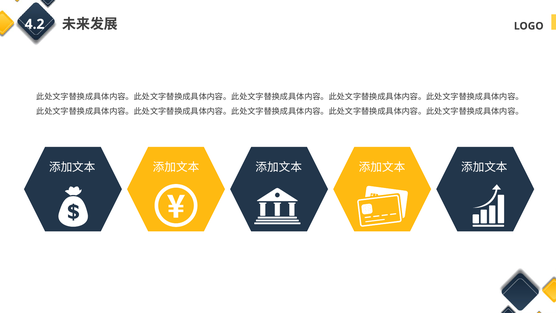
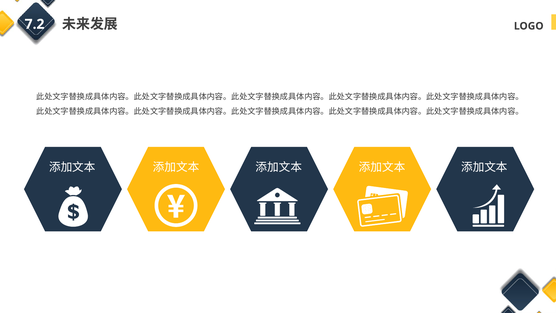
4.2: 4.2 -> 7.2
